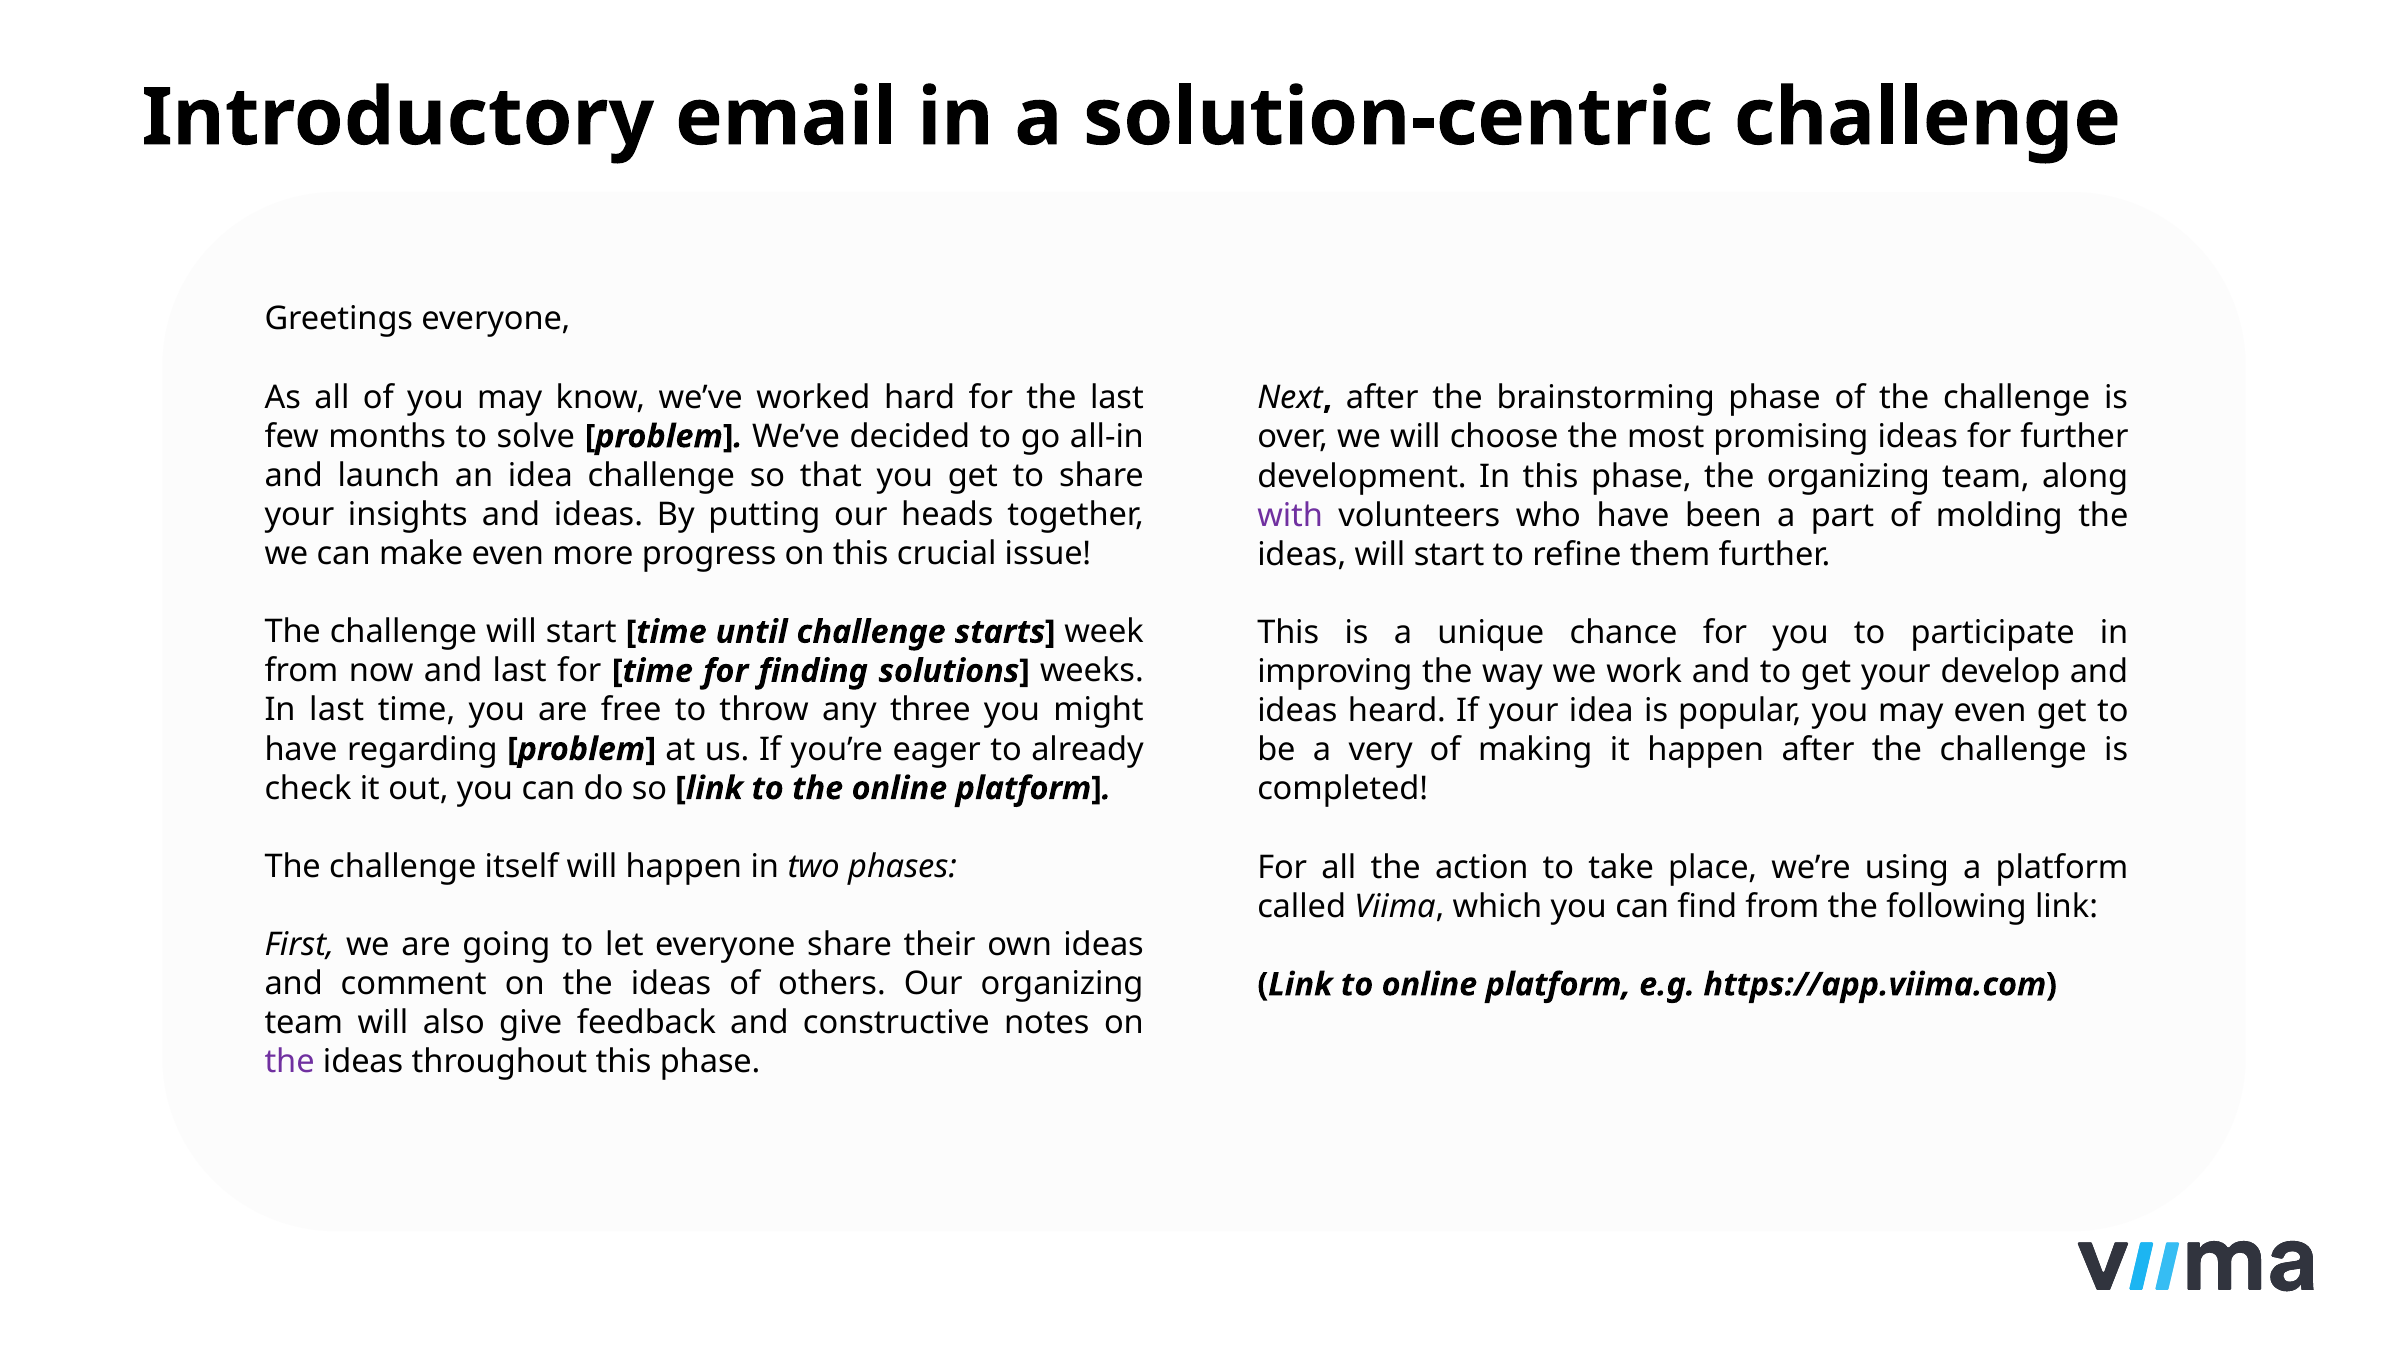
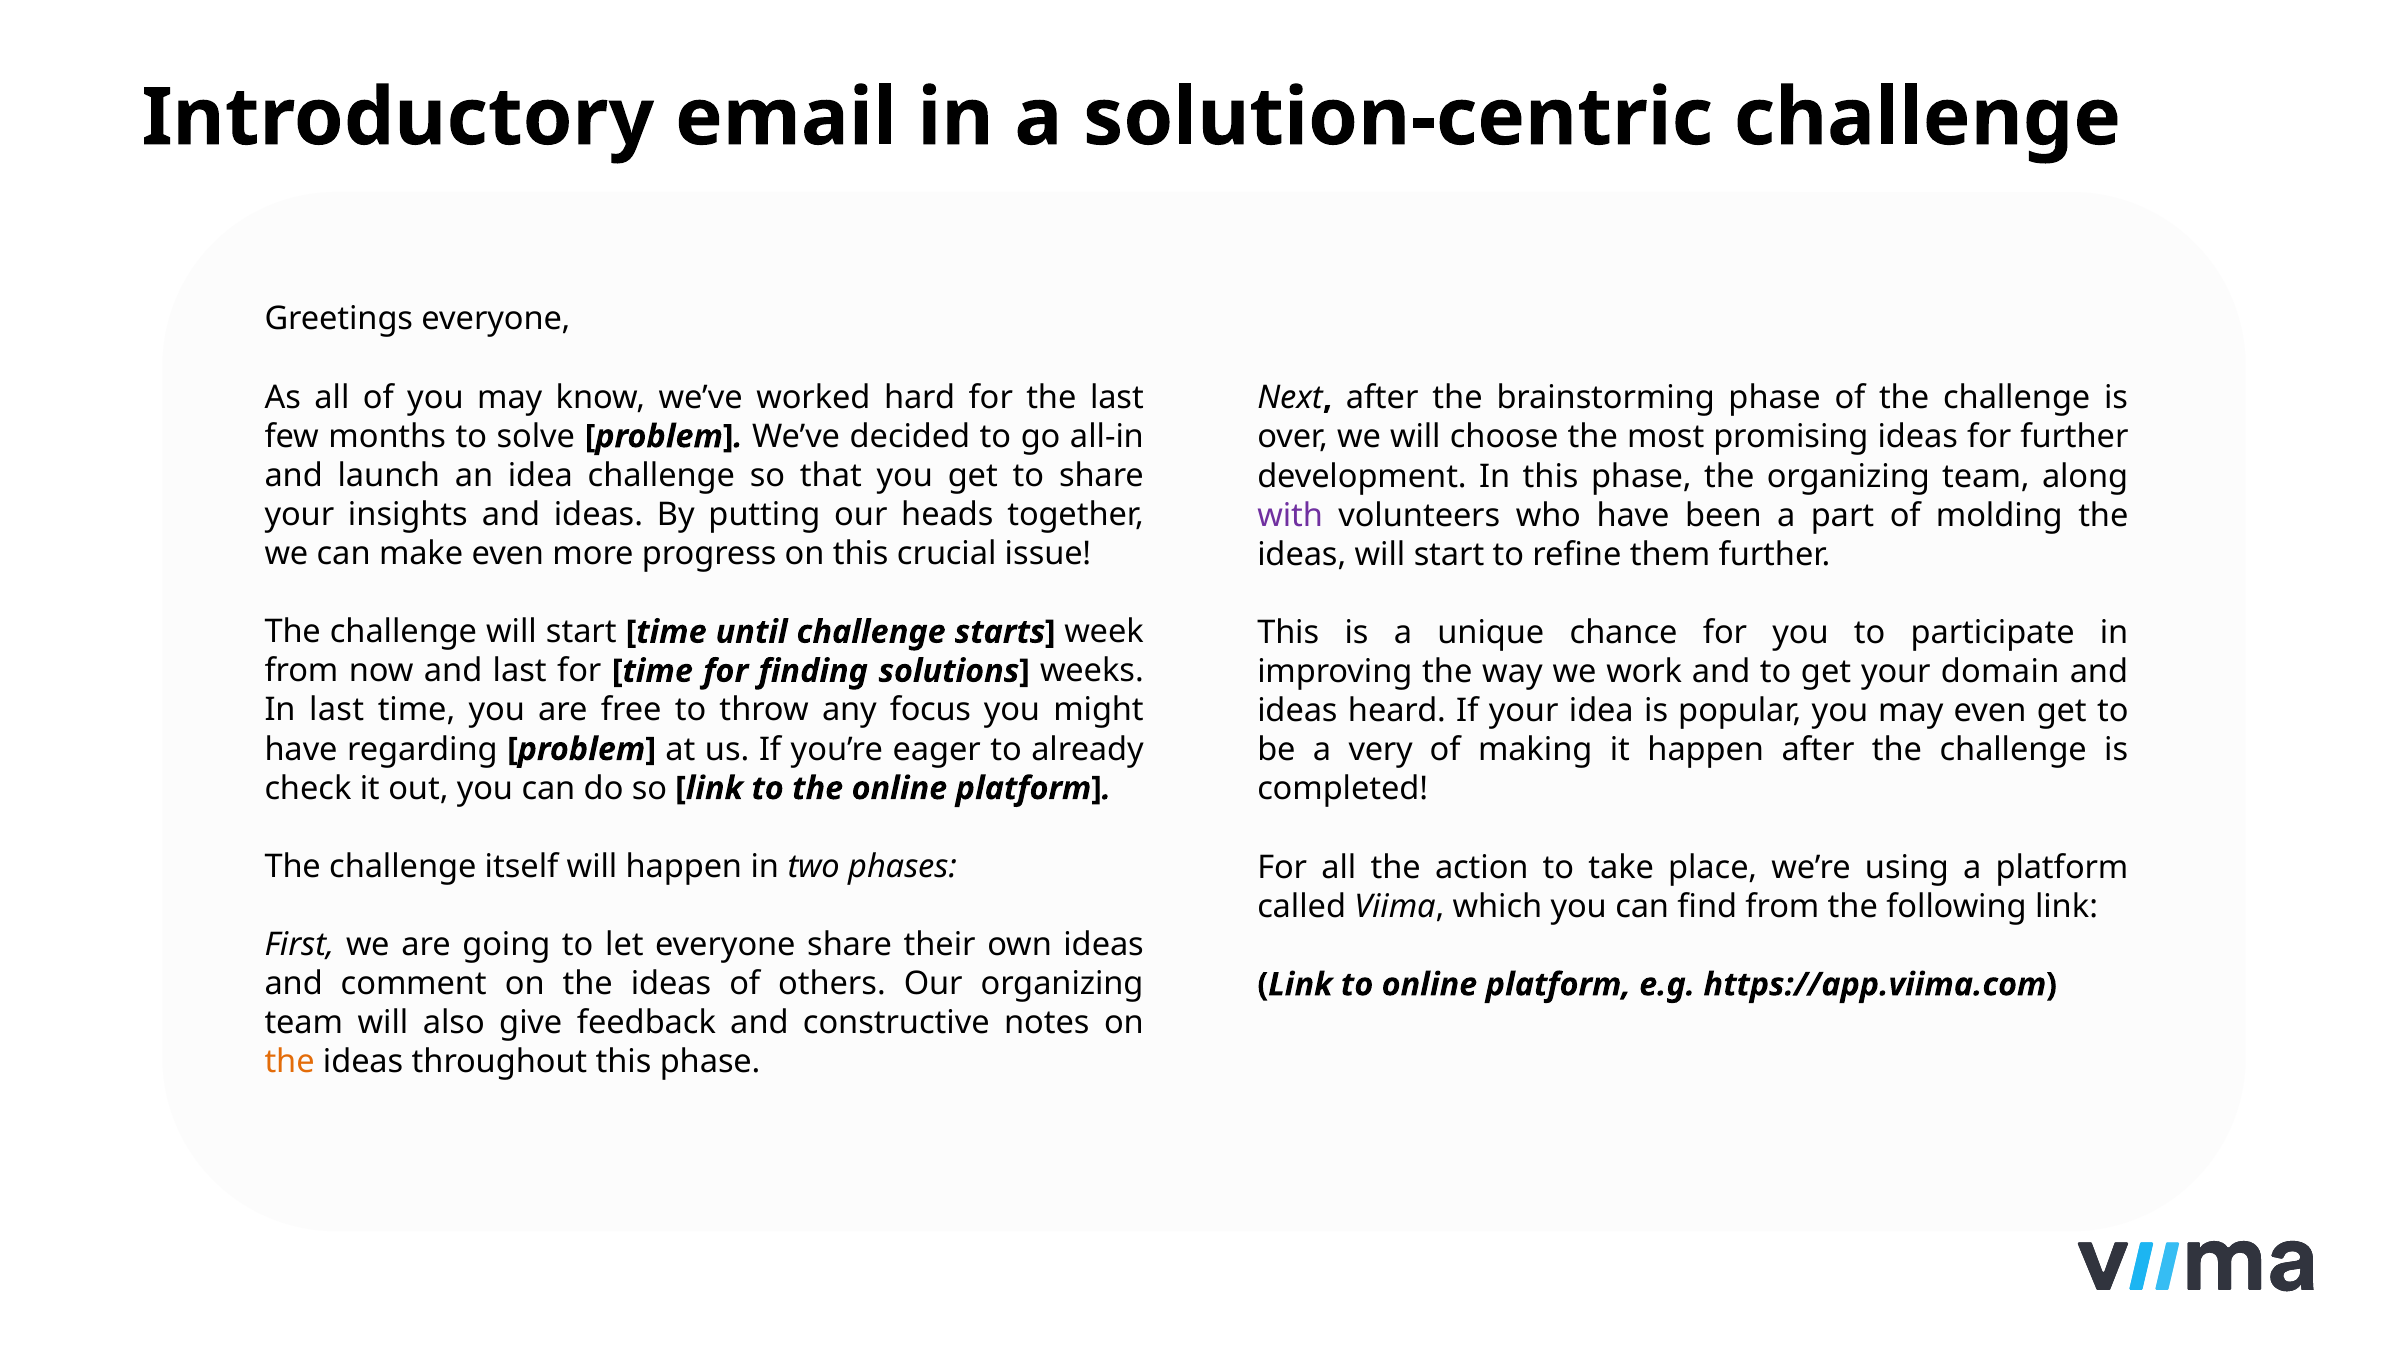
develop: develop -> domain
three: three -> focus
the at (290, 1062) colour: purple -> orange
